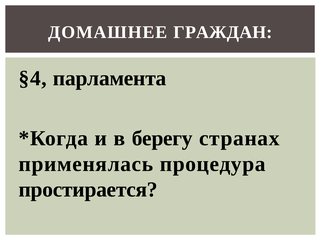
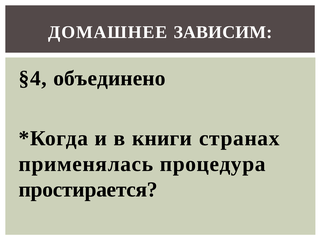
ГРАЖДАН: ГРАЖДАН -> ЗАВИСИМ
парламента: парламента -> объединено
берегу: берегу -> книги
